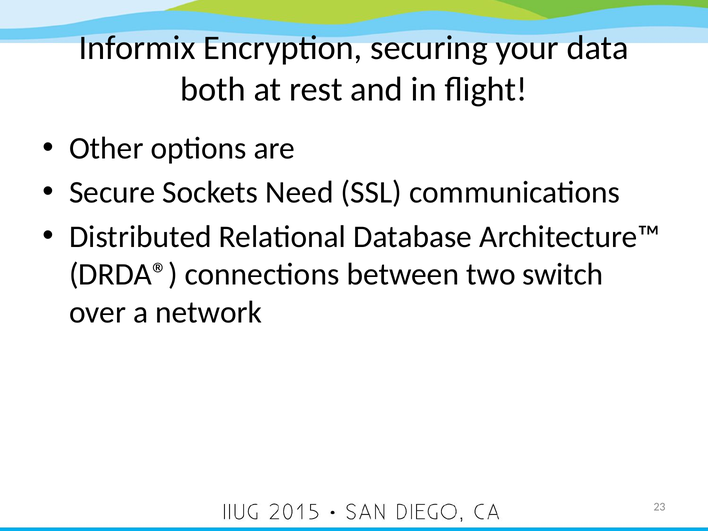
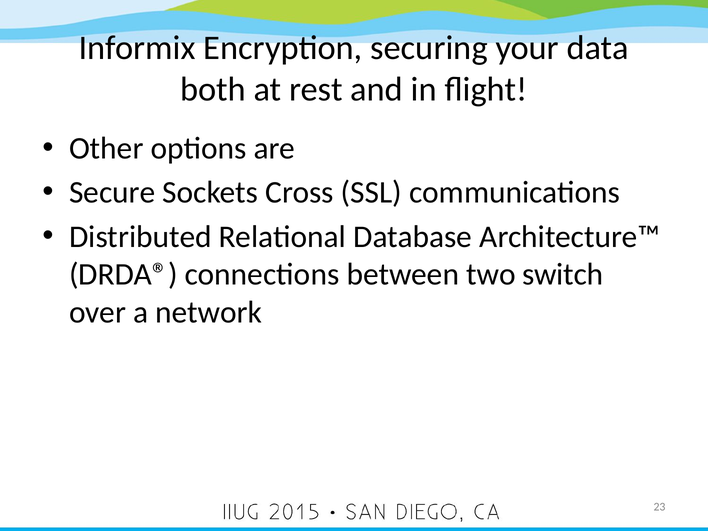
Need: Need -> Cross
